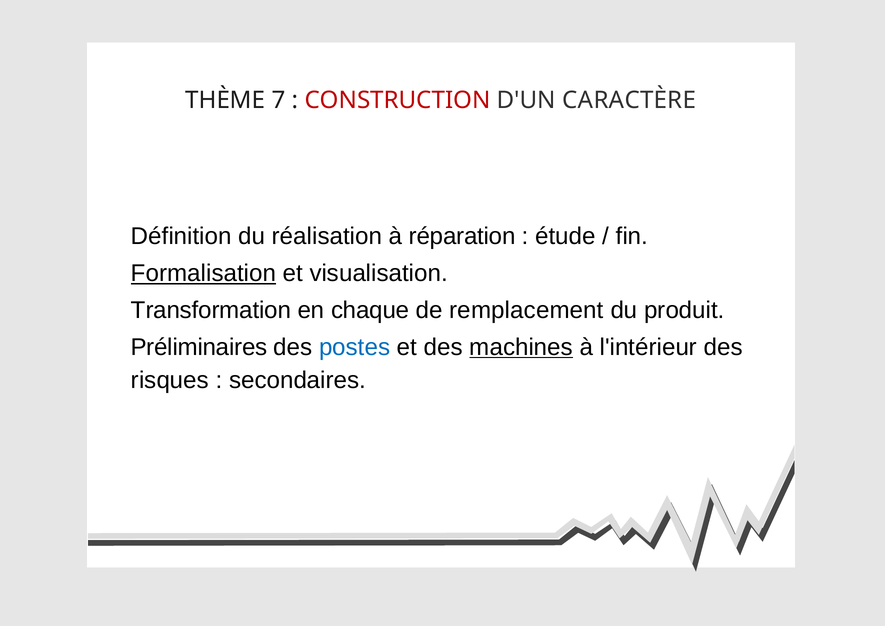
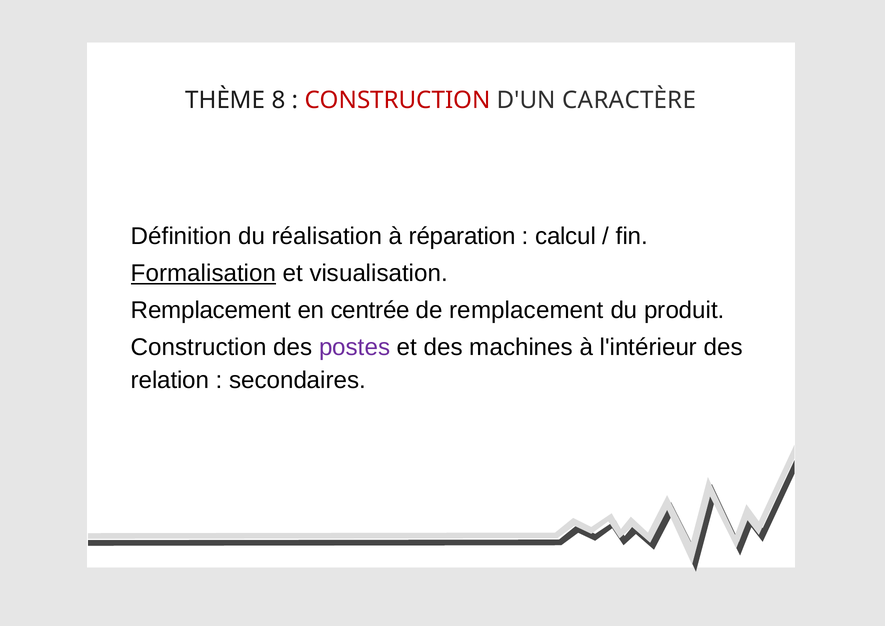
7: 7 -> 8
étude: étude -> calcul
Transformation at (211, 310): Transformation -> Remplacement
chaque: chaque -> centrée
Préliminaires at (199, 347): Préliminaires -> Construction
postes colour: blue -> purple
machines underline: present -> none
risques: risques -> relation
